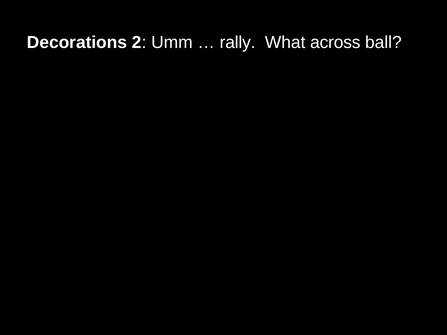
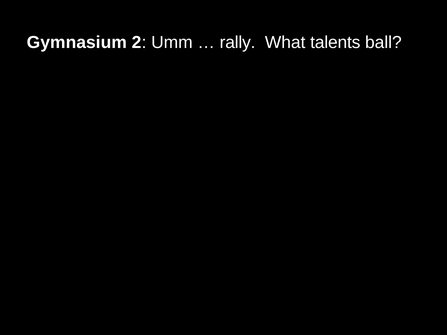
Decorations: Decorations -> Gymnasium
across: across -> talents
